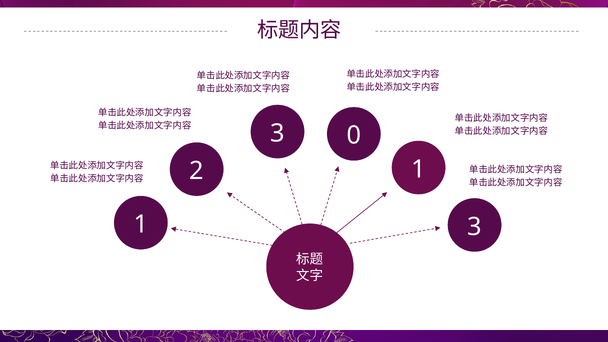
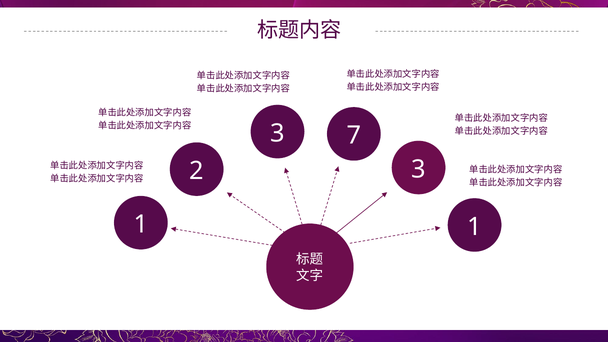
0: 0 -> 7
2 1: 1 -> 3
1 3: 3 -> 1
